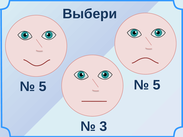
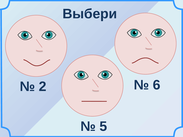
5 at (157, 85): 5 -> 6
5 at (43, 87): 5 -> 2
3: 3 -> 5
